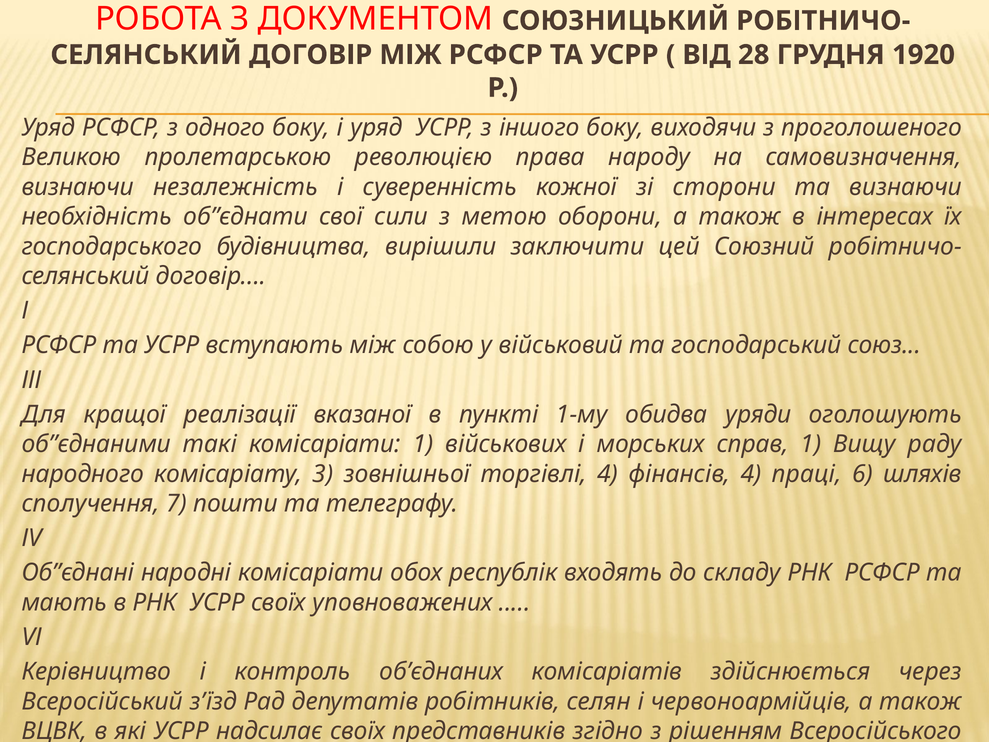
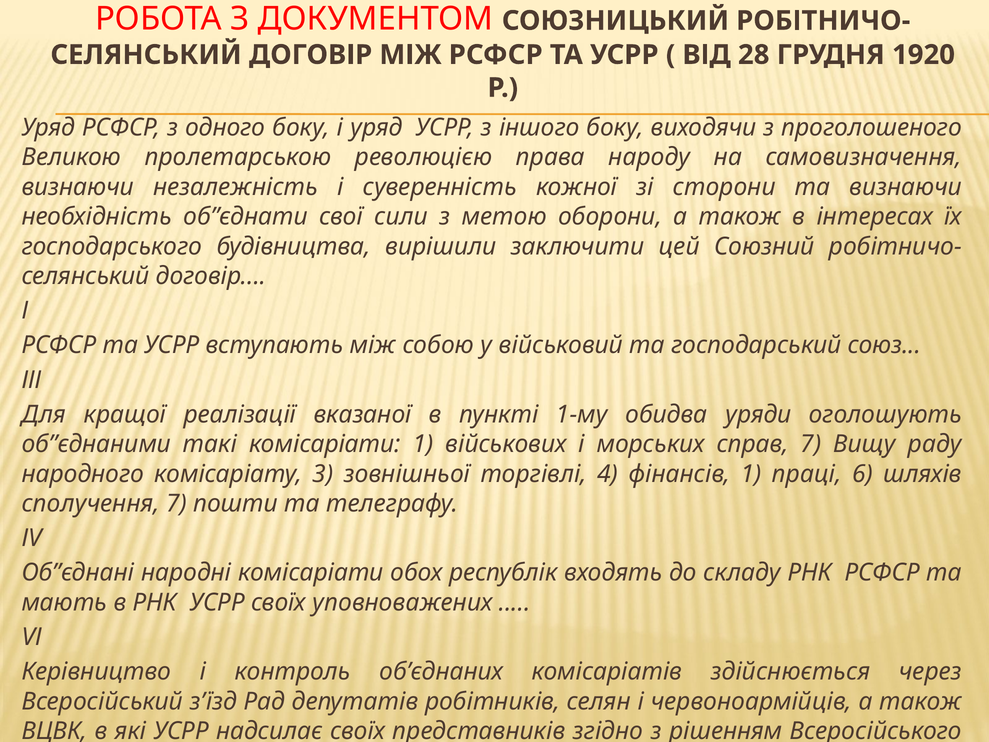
справ 1: 1 -> 7
фінансів 4: 4 -> 1
